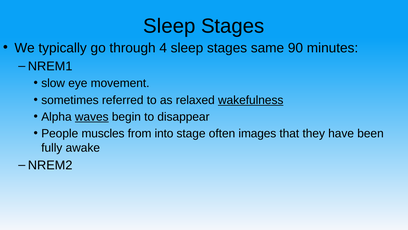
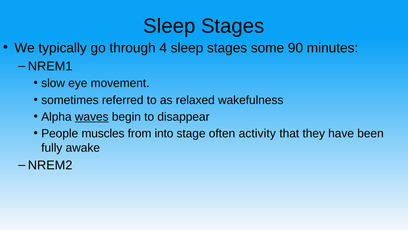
same: same -> some
wakefulness underline: present -> none
images: images -> activity
